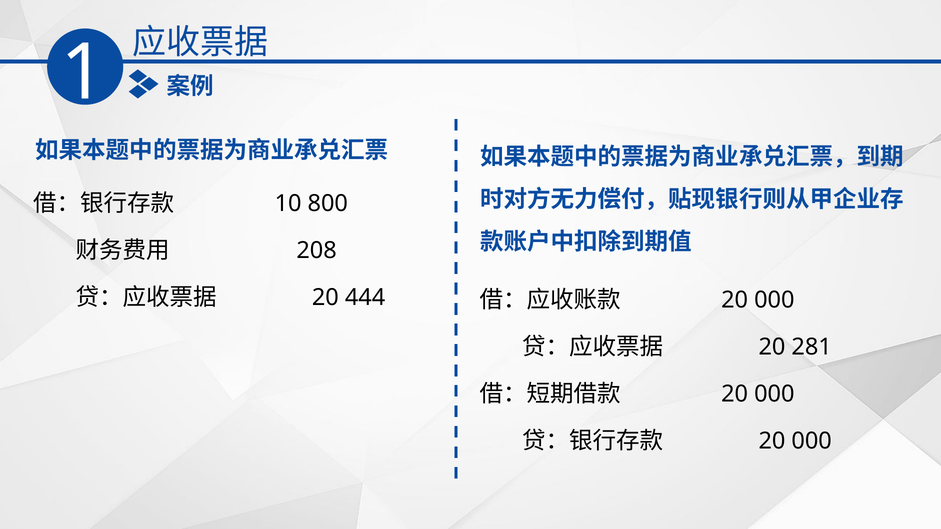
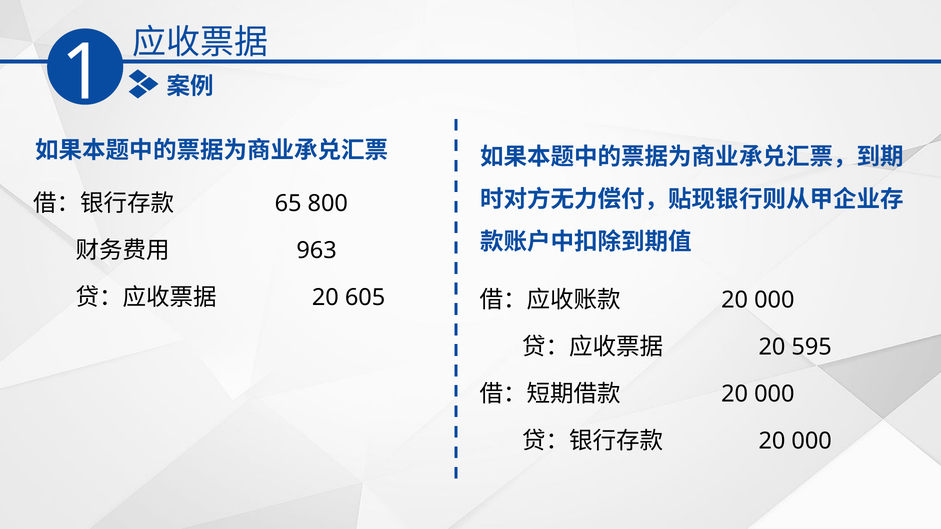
10: 10 -> 65
208: 208 -> 963
444: 444 -> 605
281: 281 -> 595
